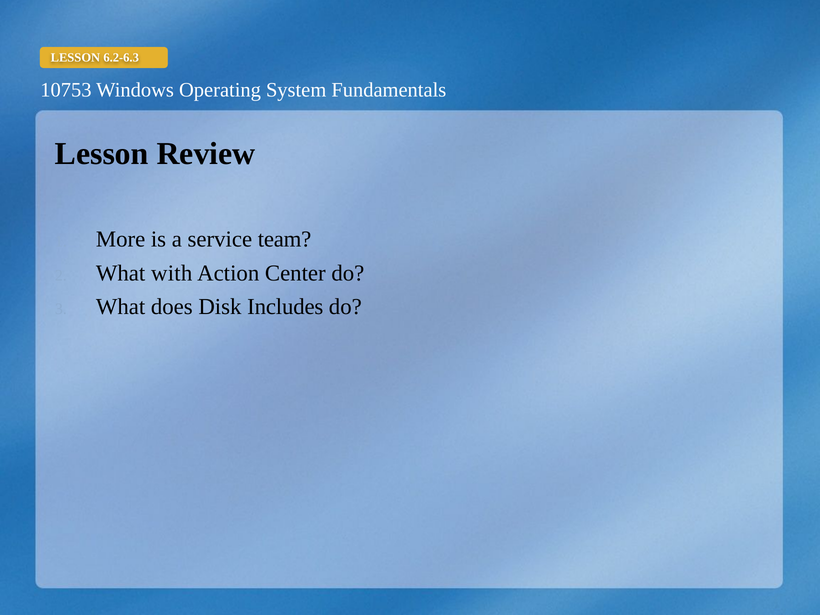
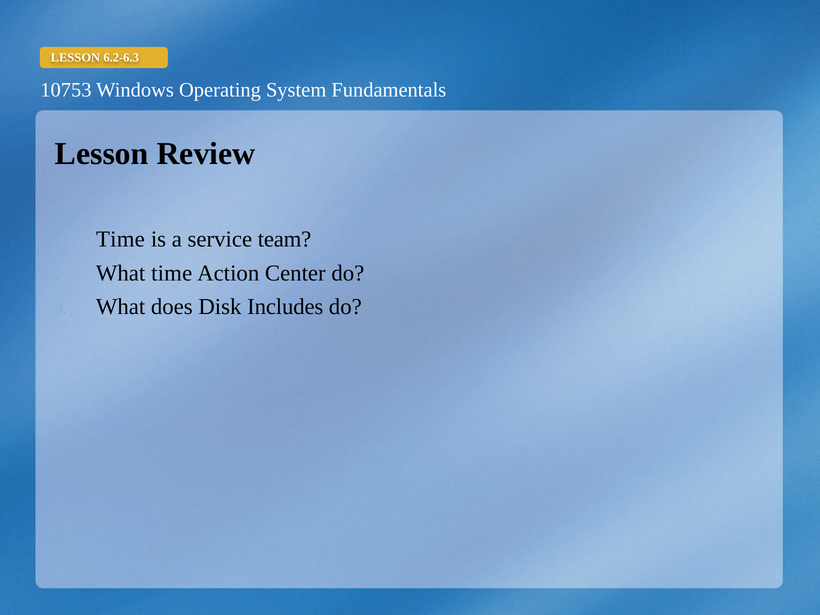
More at (121, 239): More -> Time
What with: with -> time
